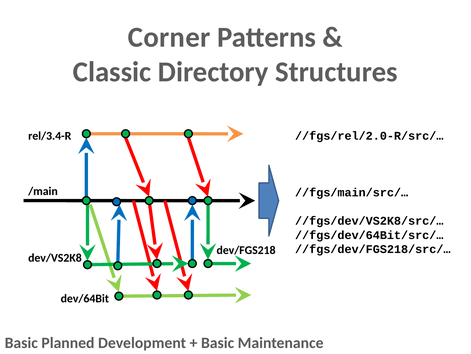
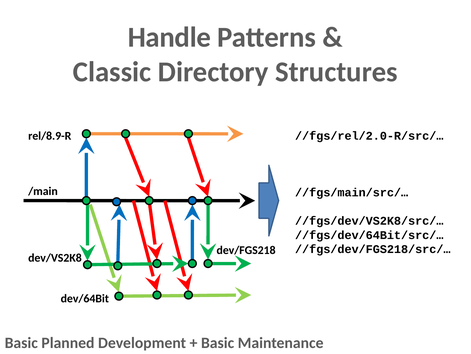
Corner: Corner -> Handle
rel/3.4-R: rel/3.4-R -> rel/8.9-R
